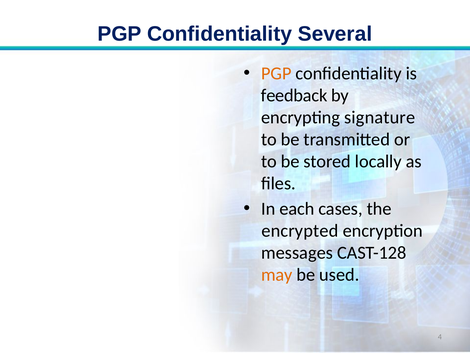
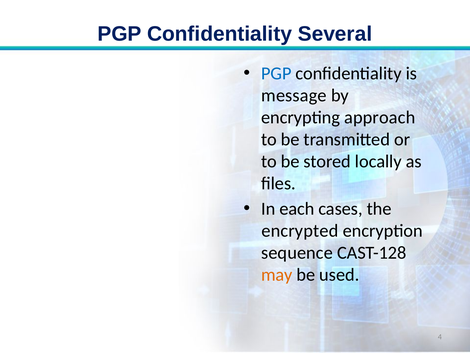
PGP at (276, 73) colour: orange -> blue
feedback: feedback -> message
signature: signature -> approach
messages: messages -> sequence
